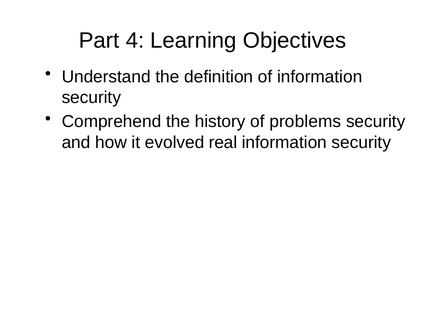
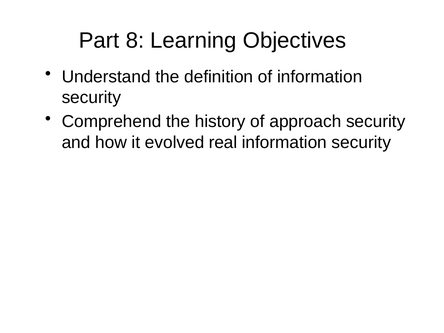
4: 4 -> 8
problems: problems -> approach
